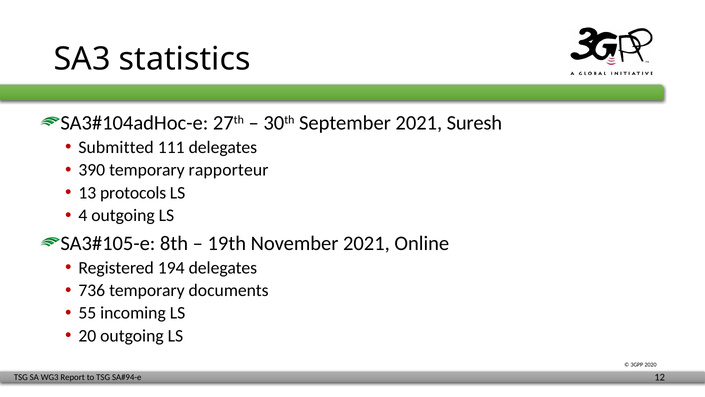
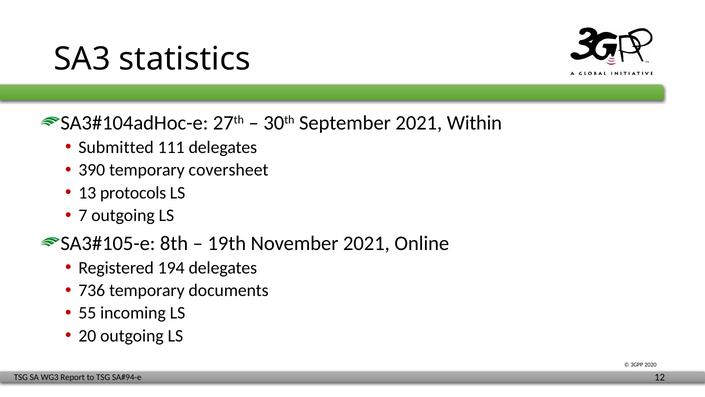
Suresh: Suresh -> Within
rapporteur: rapporteur -> coversheet
4: 4 -> 7
